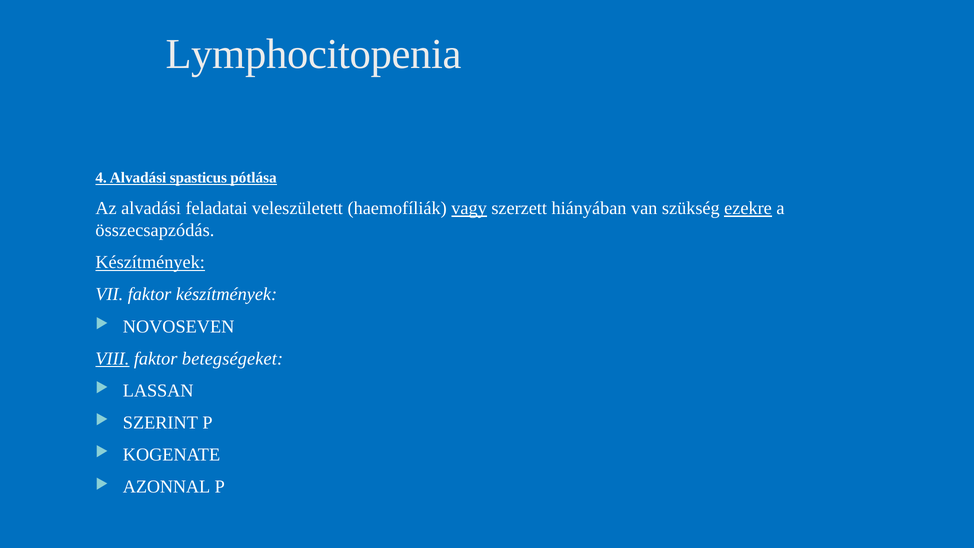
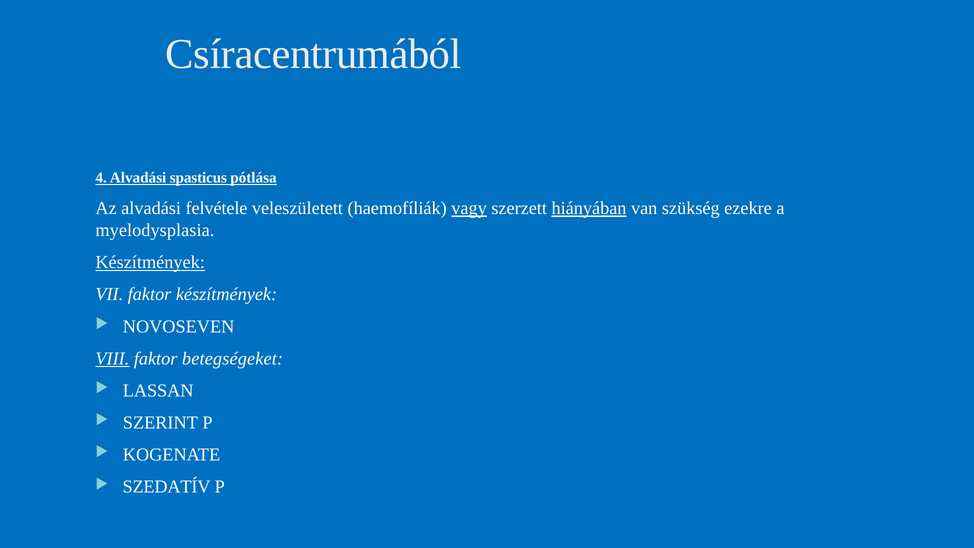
Lymphocitopenia: Lymphocitopenia -> Csíracentrumából
feladatai: feladatai -> felvétele
hiányában underline: none -> present
ezekre underline: present -> none
összecsapzódás: összecsapzódás -> myelodysplasia
AZONNAL: AZONNAL -> SZEDATÍV
